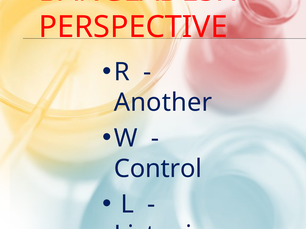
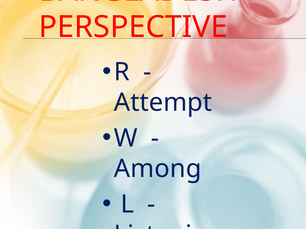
Another: Another -> Attempt
Control: Control -> Among
